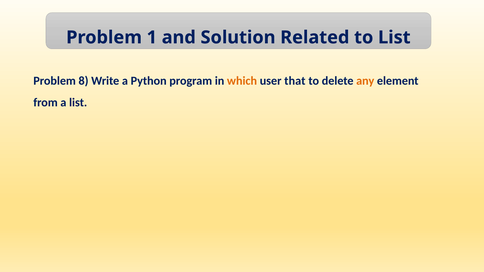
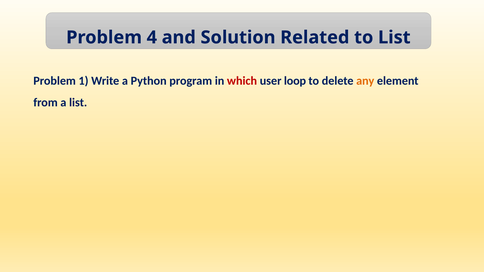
1: 1 -> 4
8: 8 -> 1
which colour: orange -> red
that: that -> loop
